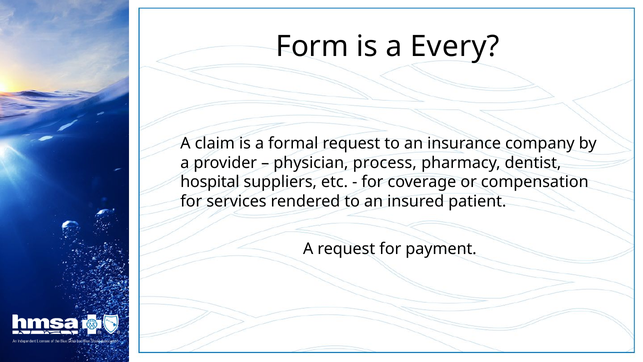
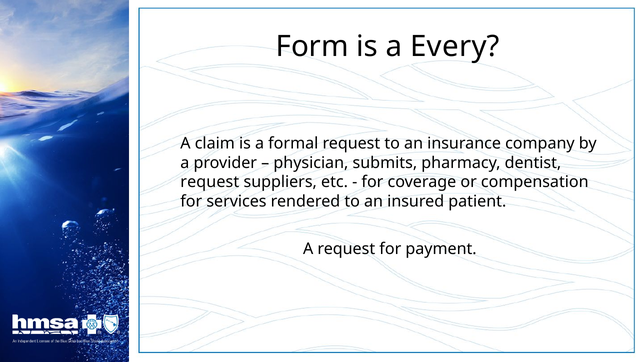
process: process -> submits
hospital at (210, 182): hospital -> request
